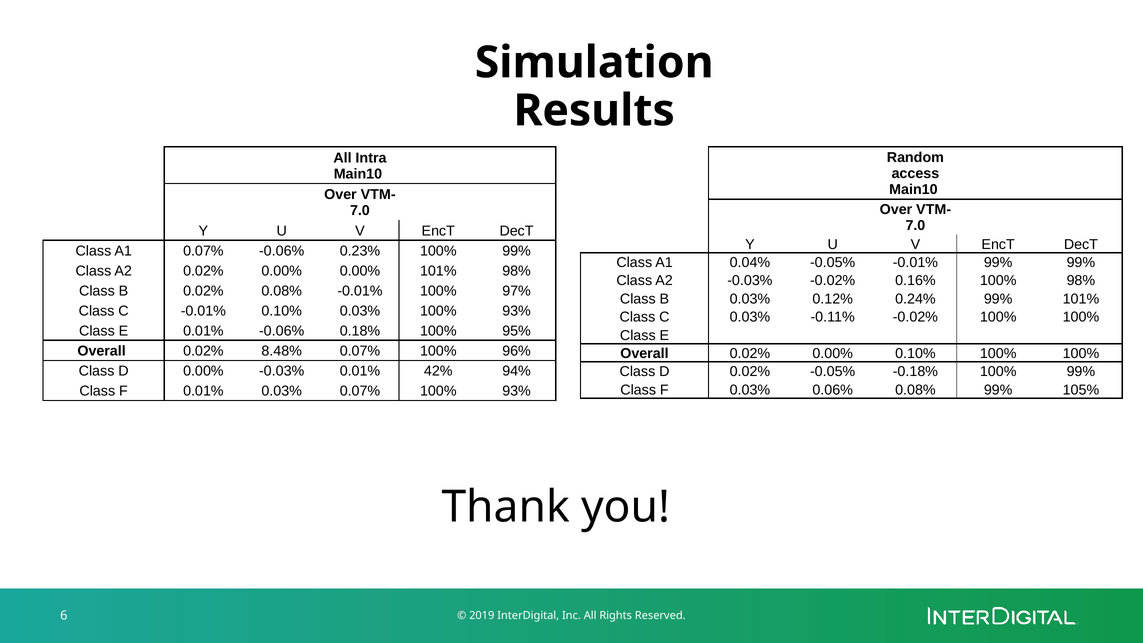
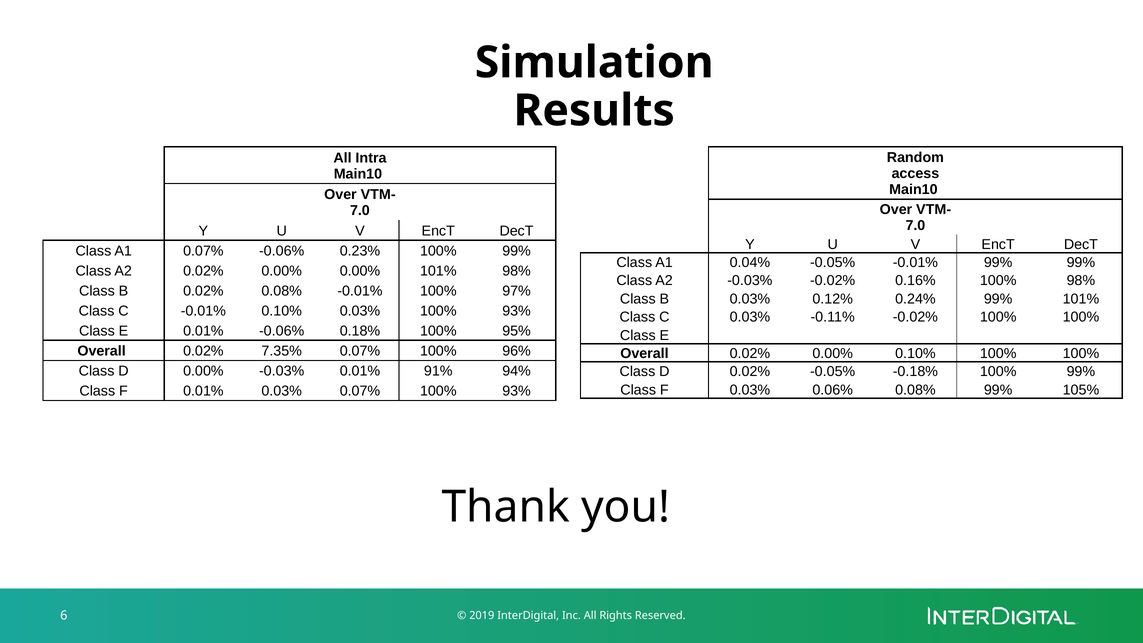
8.48%: 8.48% -> 7.35%
42%: 42% -> 91%
